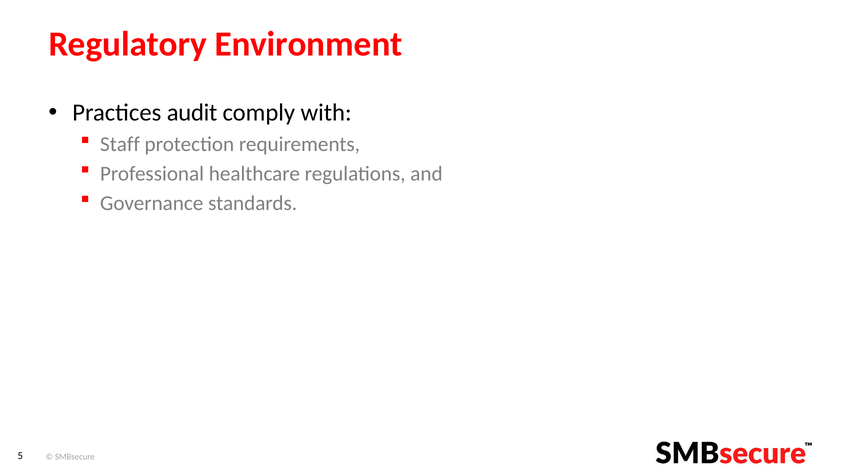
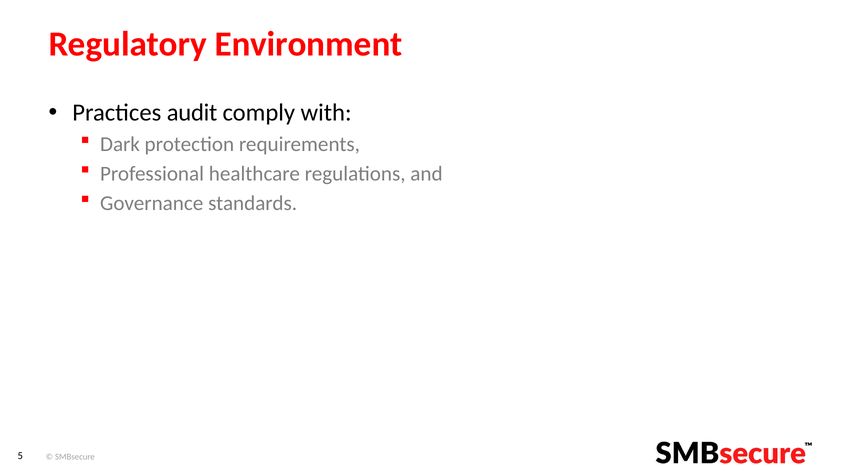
Staff: Staff -> Dark
